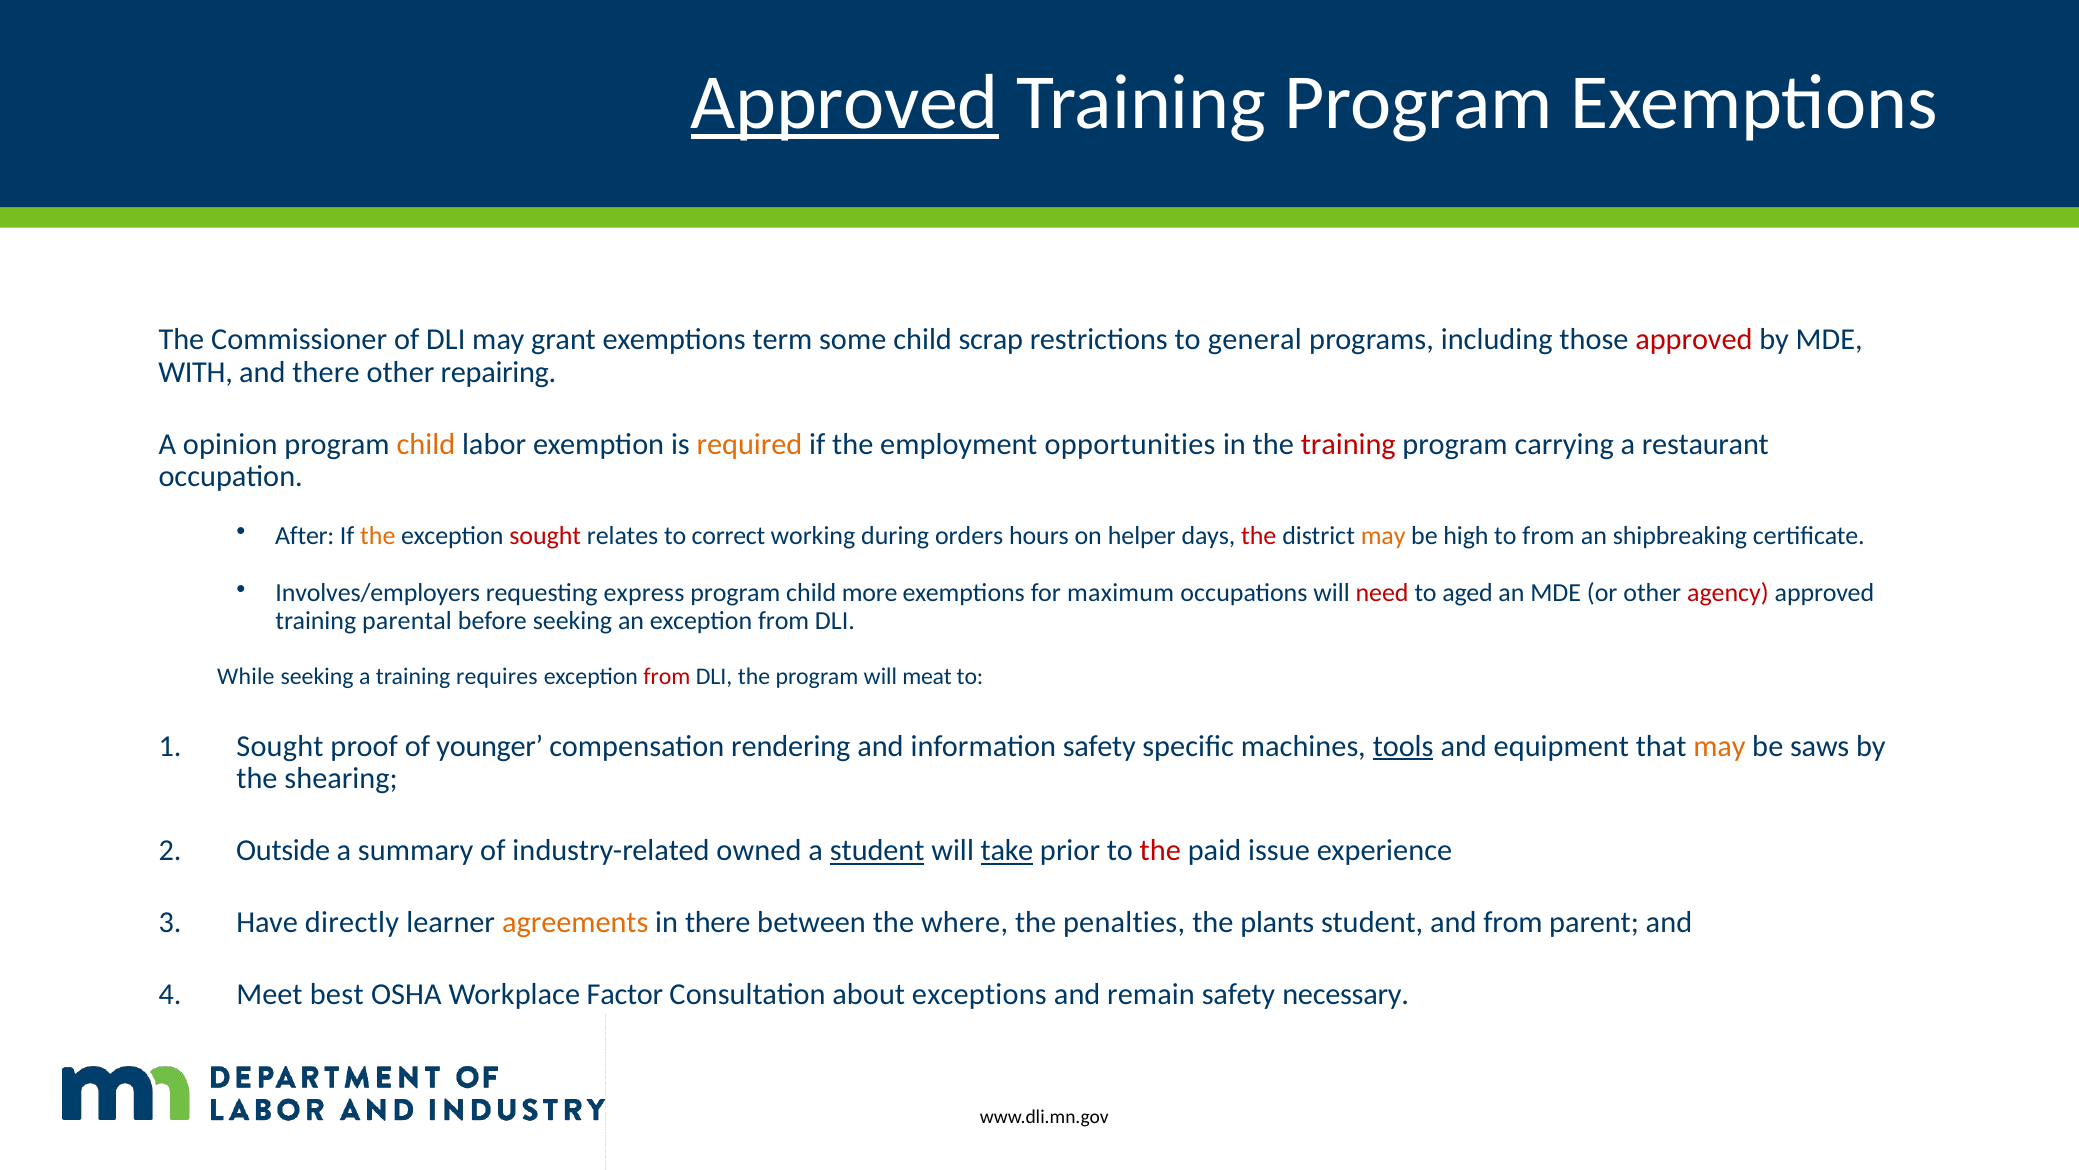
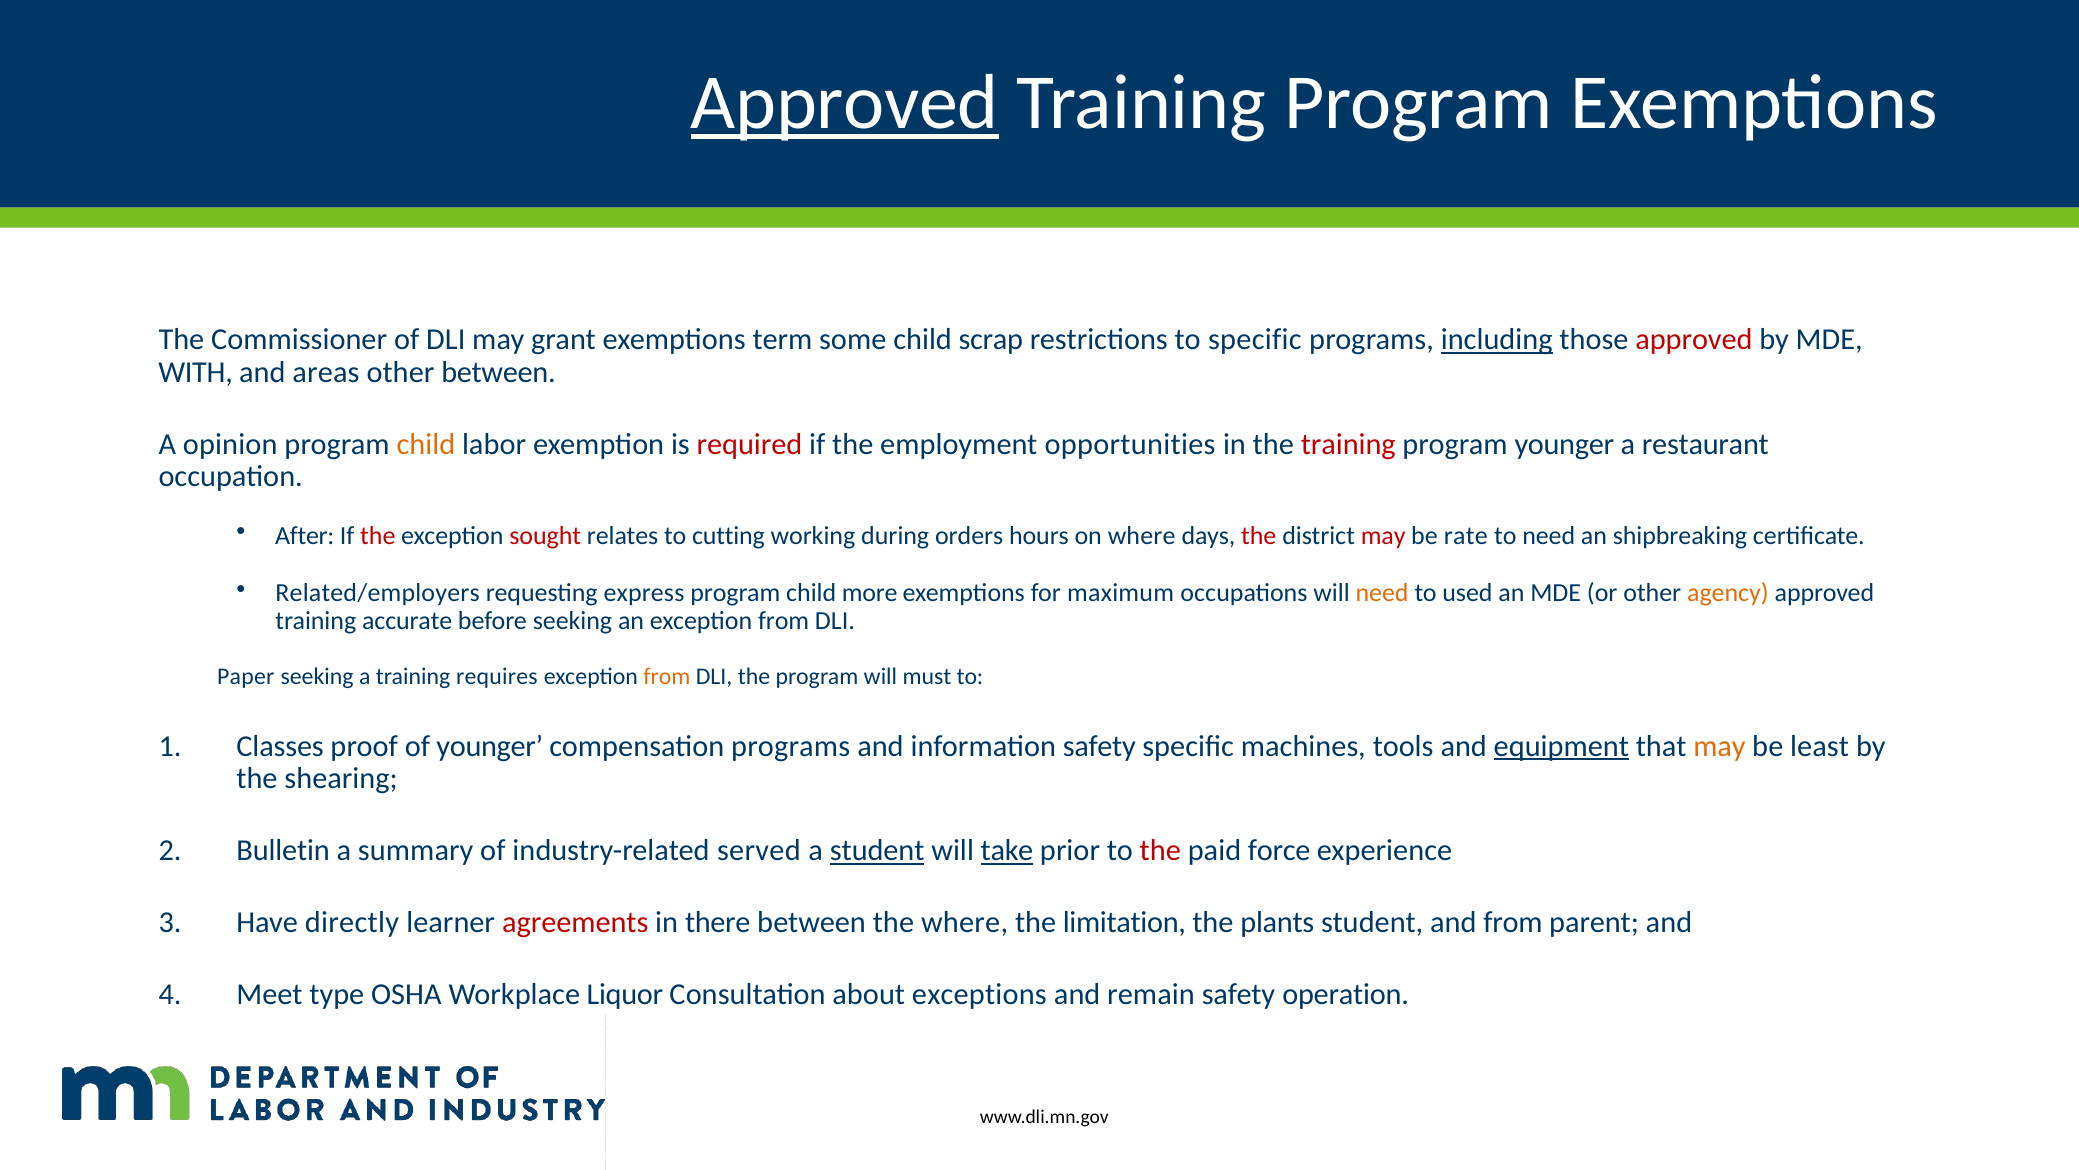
to general: general -> specific
including underline: none -> present
and there: there -> areas
other repairing: repairing -> between
required colour: orange -> red
program carrying: carrying -> younger
the at (378, 536) colour: orange -> red
correct: correct -> cutting
on helper: helper -> where
may at (1383, 536) colour: orange -> red
high: high -> rate
to from: from -> need
Involves/employers: Involves/employers -> Related/employers
need at (1382, 593) colour: red -> orange
aged: aged -> used
agency colour: red -> orange
parental: parental -> accurate
While: While -> Paper
from at (667, 677) colour: red -> orange
meat: meat -> must
Sought at (280, 746): Sought -> Classes
compensation rendering: rendering -> programs
tools underline: present -> none
equipment underline: none -> present
saws: saws -> least
Outside: Outside -> Bulletin
owned: owned -> served
issue: issue -> force
agreements colour: orange -> red
penalties: penalties -> limitation
best: best -> type
Factor: Factor -> Liquor
necessary: necessary -> operation
